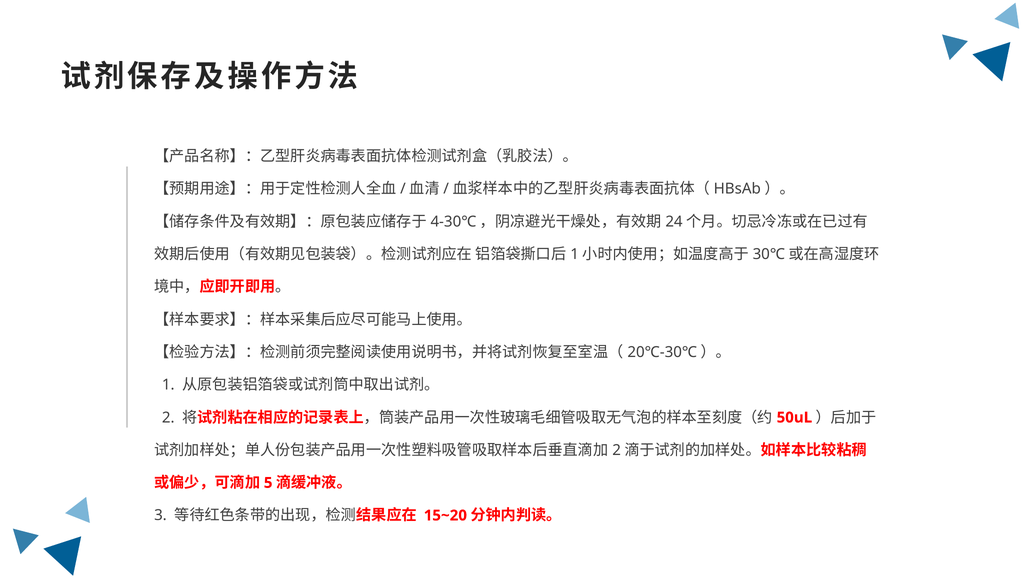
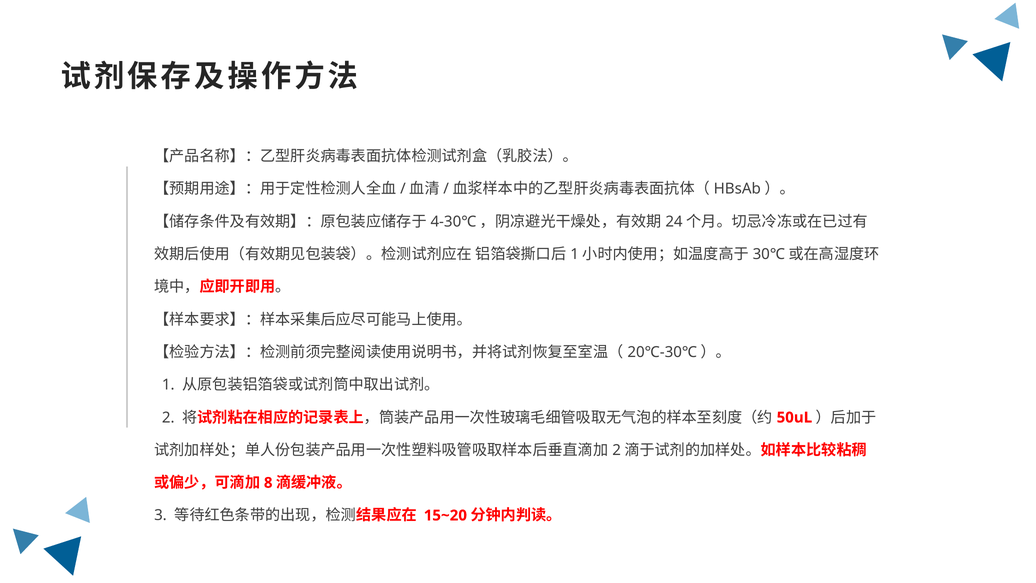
5: 5 -> 8
